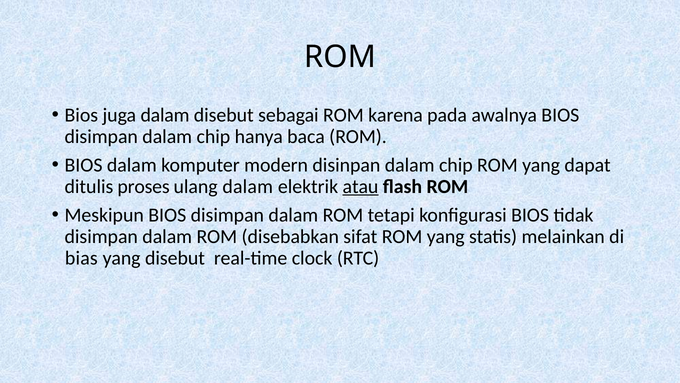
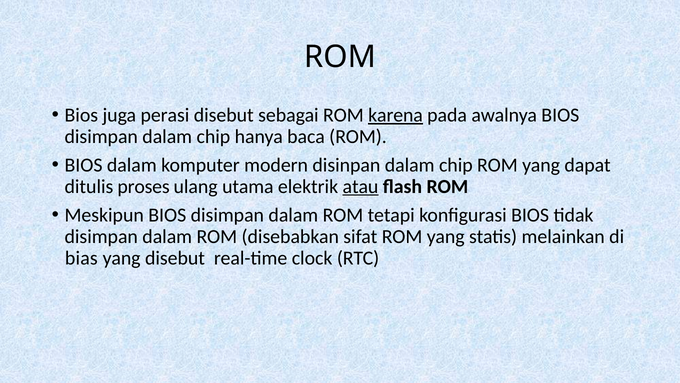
juga dalam: dalam -> perasi
karena underline: none -> present
ulang dalam: dalam -> utama
